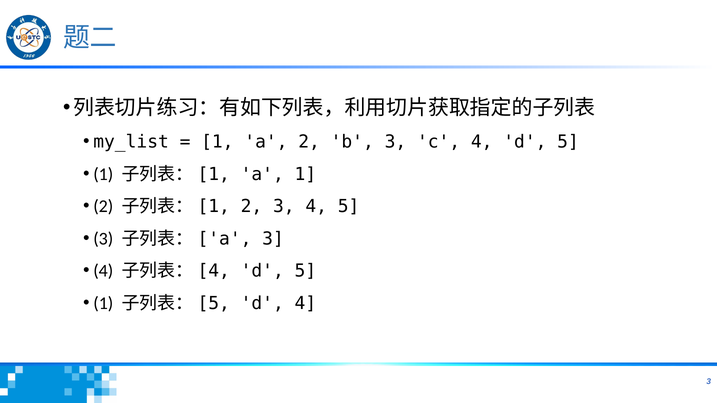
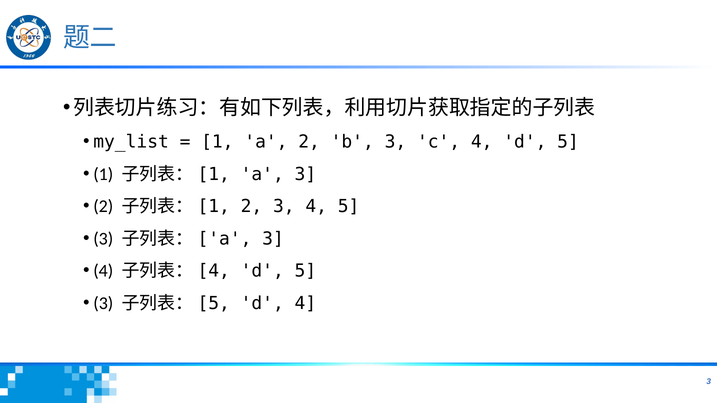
a 1: 1 -> 3
1 at (103, 303): 1 -> 3
